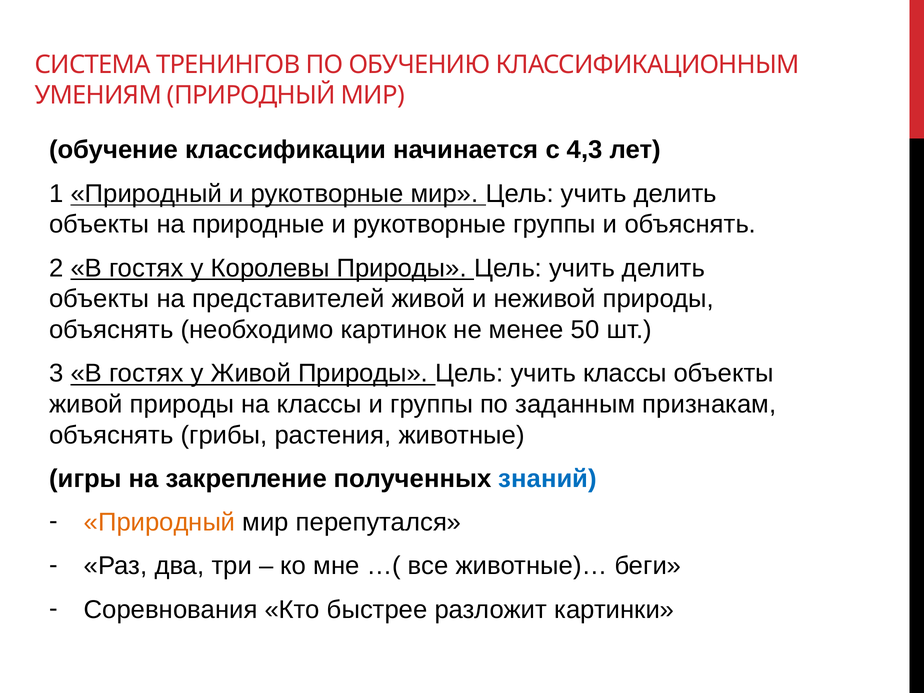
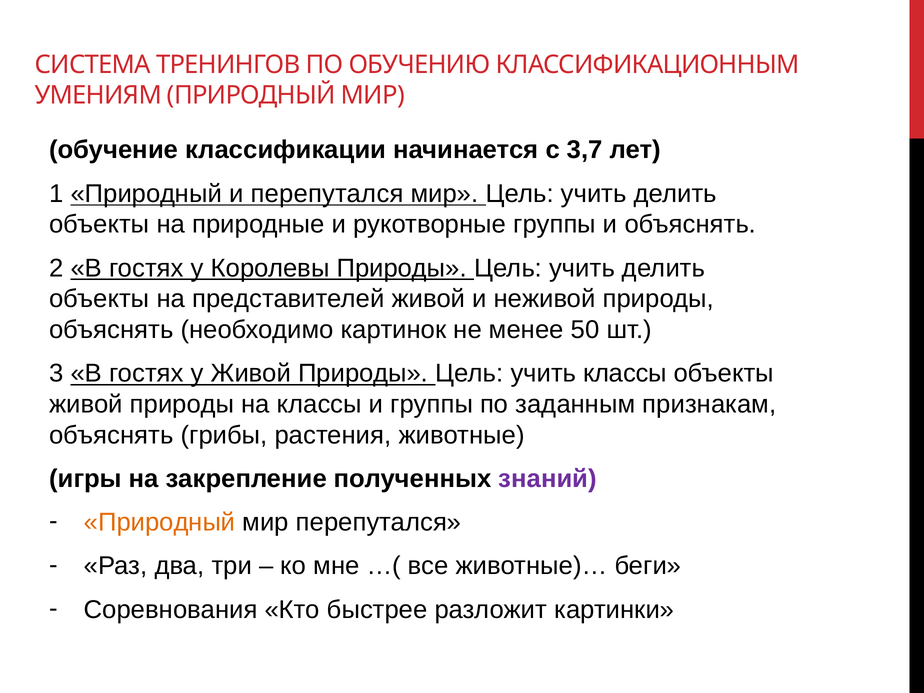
4,3: 4,3 -> 3,7
Природный и рукотворные: рукотворные -> перепутался
знаний colour: blue -> purple
